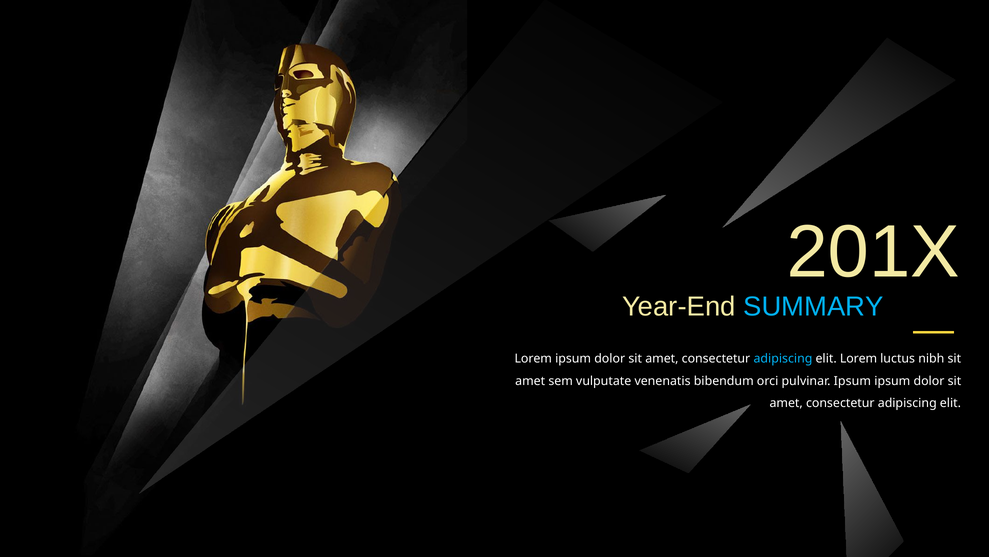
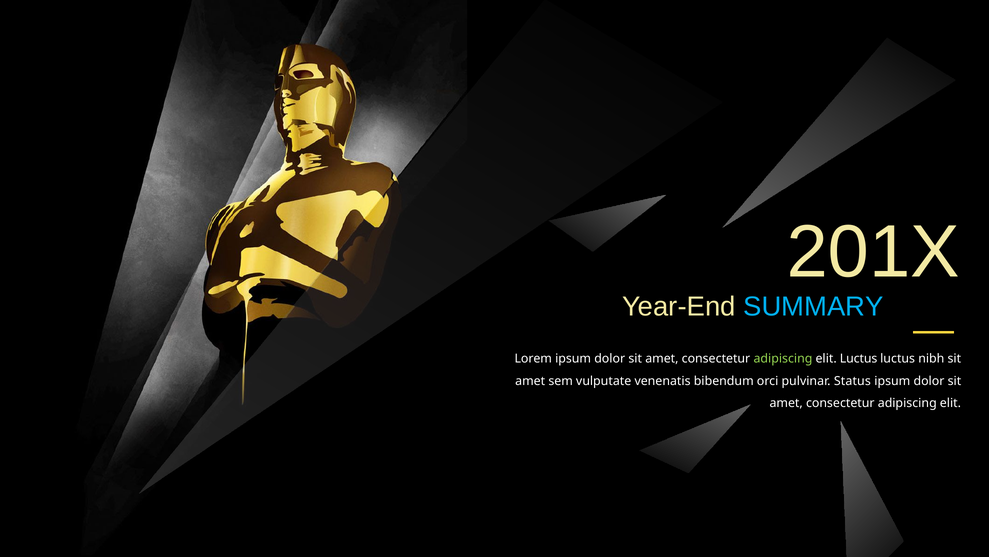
adipiscing at (783, 358) colour: light blue -> light green
elit Lorem: Lorem -> Luctus
pulvinar Ipsum: Ipsum -> Status
